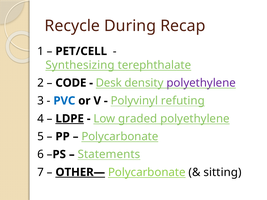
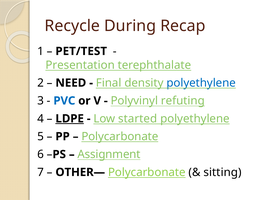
PET/CELL: PET/CELL -> PET/TEST
Synthesizing: Synthesizing -> Presentation
CODE: CODE -> NEED
Desk: Desk -> Final
polyethylene at (201, 83) colour: purple -> blue
graded: graded -> started
Statements: Statements -> Assignment
OTHER— underline: present -> none
